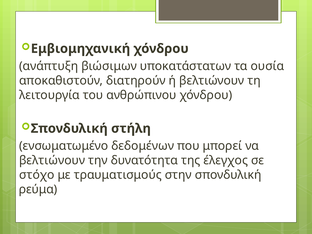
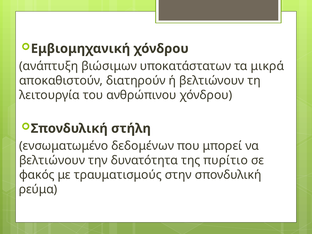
ουσία: ουσία -> μικρά
έλεγχος: έλεγχος -> πυρίτιο
στόχο: στόχο -> φακός
